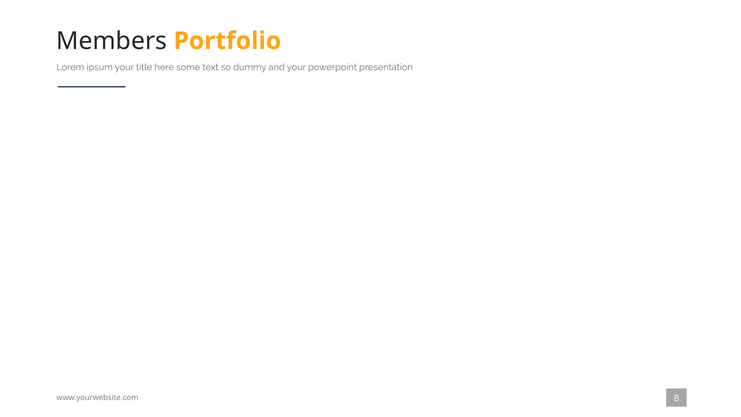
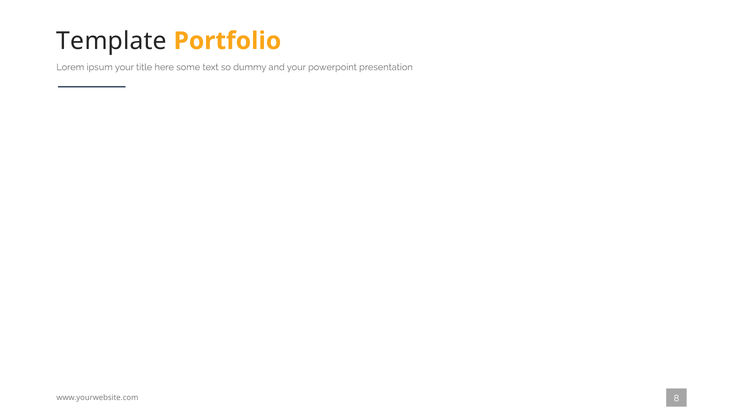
Members: Members -> Template
